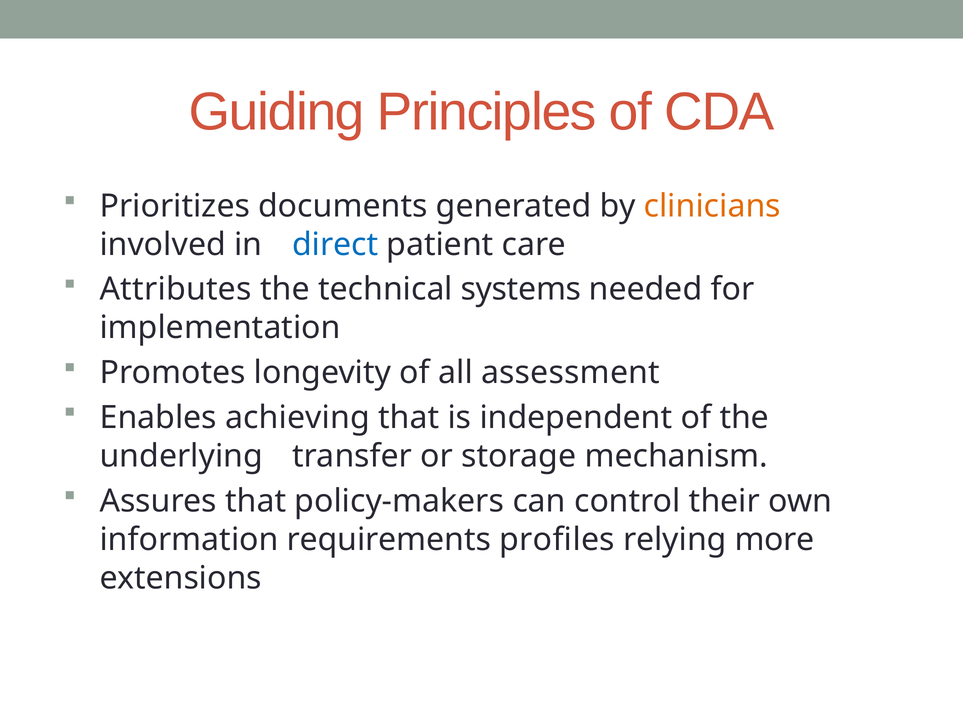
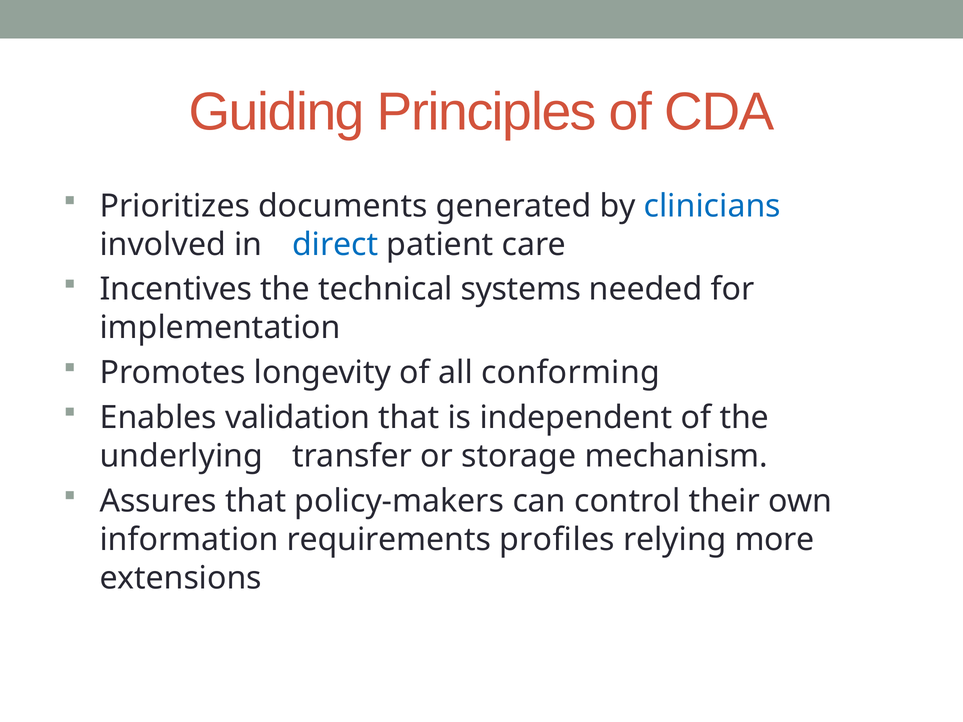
clinicians colour: orange -> blue
Attributes: Attributes -> Incentives
assessment: assessment -> conforming
achieving: achieving -> validation
